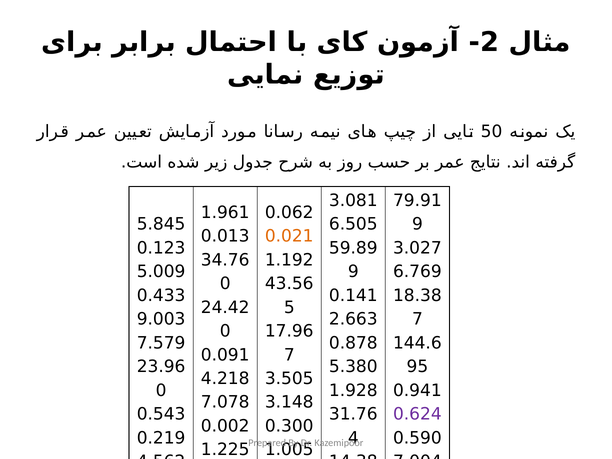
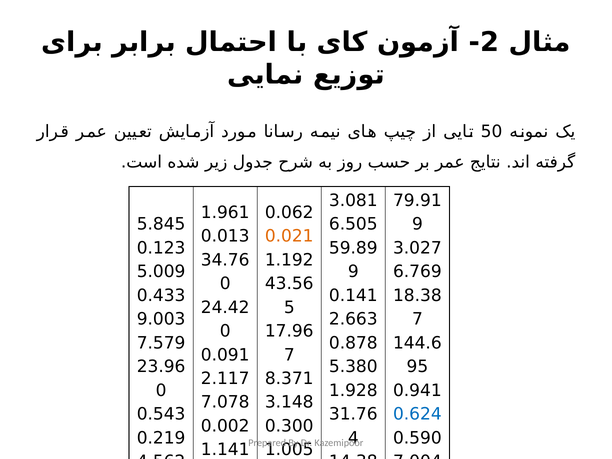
4.218: 4.218 -> 2.117
3.505: 3.505 -> 8.371
0.624 colour: purple -> blue
1.225: 1.225 -> 1.141
